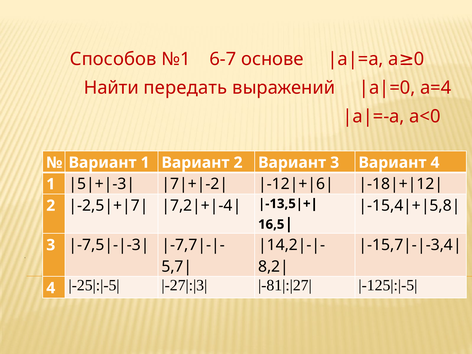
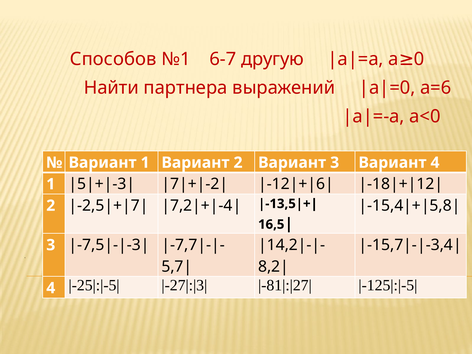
основе: основе -> другую
передать: передать -> партнера
a=4: a=4 -> a=6
